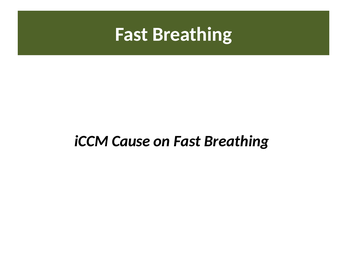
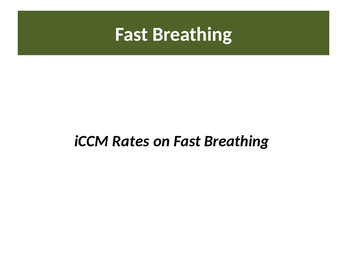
Cause: Cause -> Rates
